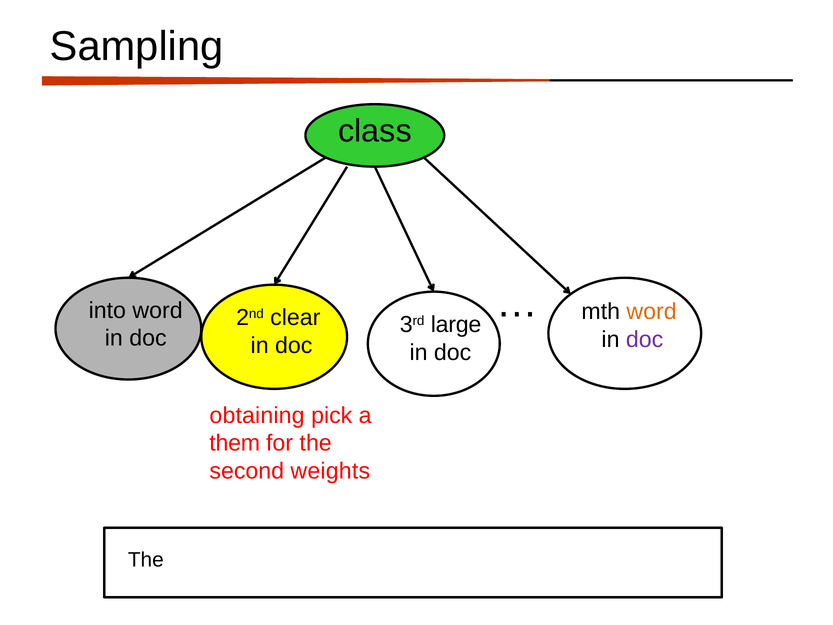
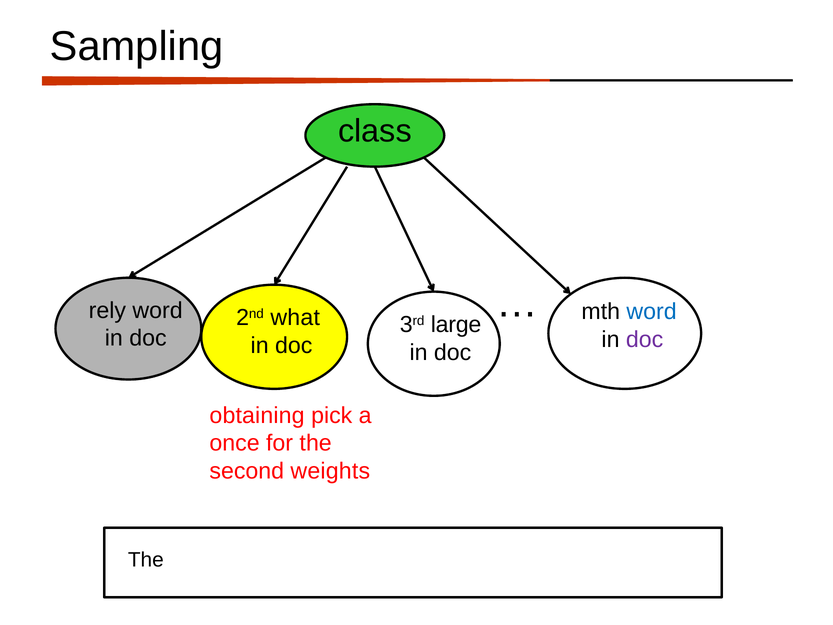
into: into -> rely
word at (652, 311) colour: orange -> blue
clear: clear -> what
them: them -> once
